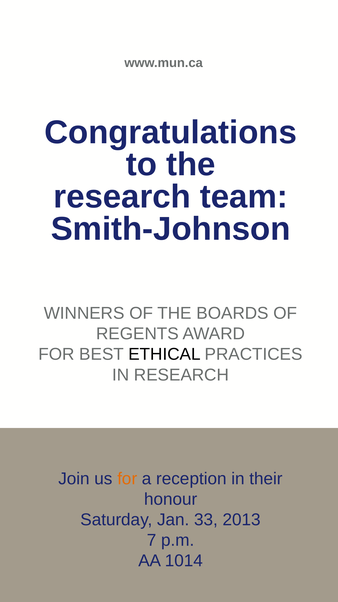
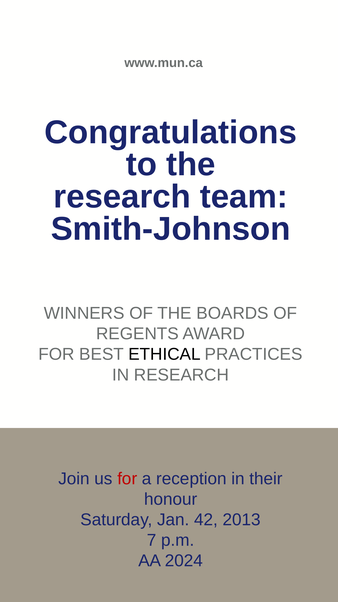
for at (127, 478) colour: orange -> red
33: 33 -> 42
1014: 1014 -> 2024
